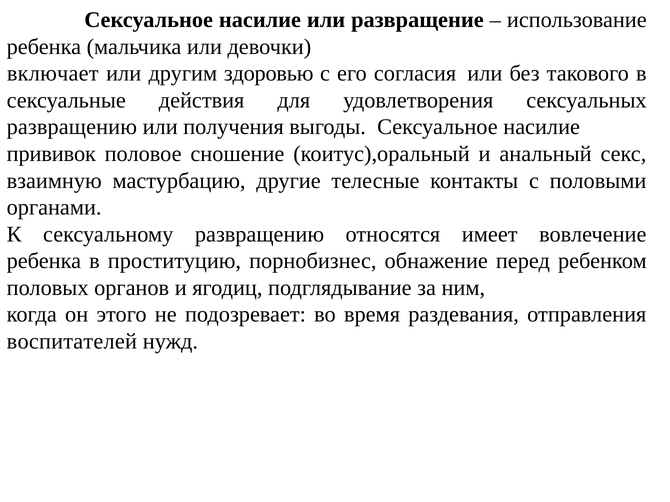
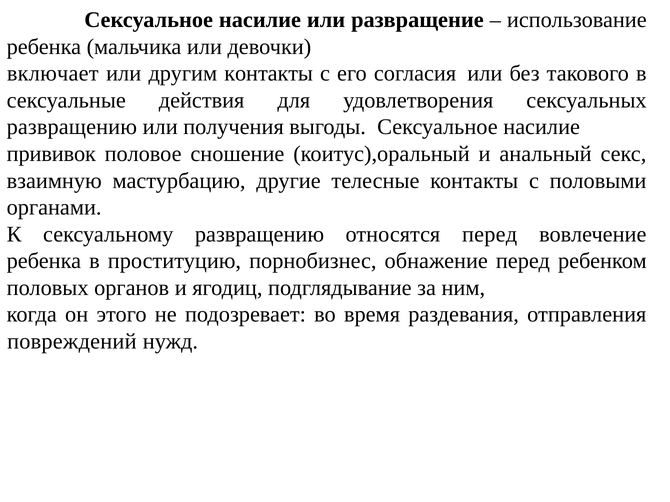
другим здоровью: здоровью -> контакты
относятся имеет: имеет -> перед
воспитателей: воспитателей -> повреждений
